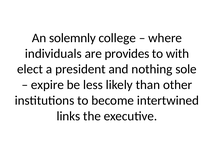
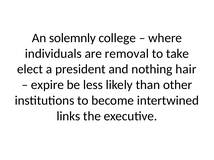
provides: provides -> removal
with: with -> take
sole: sole -> hair
